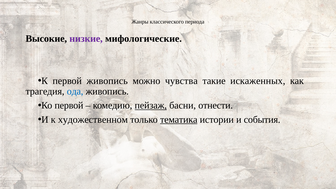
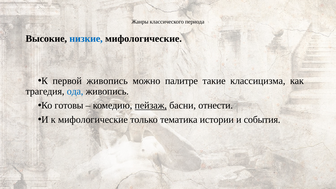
низкие colour: purple -> blue
чувства: чувства -> палитре
искаженных: искаженных -> классицизма
Ко первой: первой -> готовы
к художественном: художественном -> мифологические
тематика underline: present -> none
